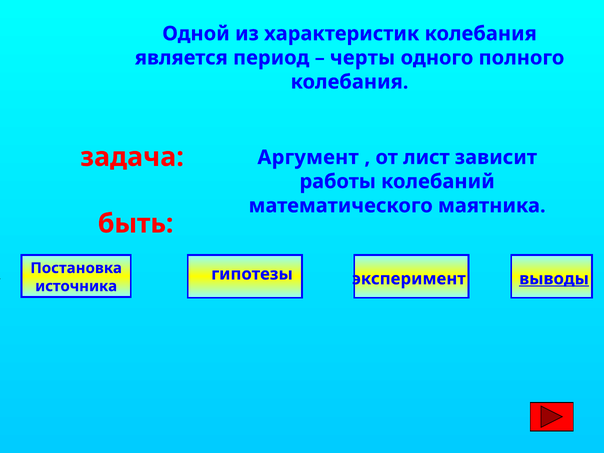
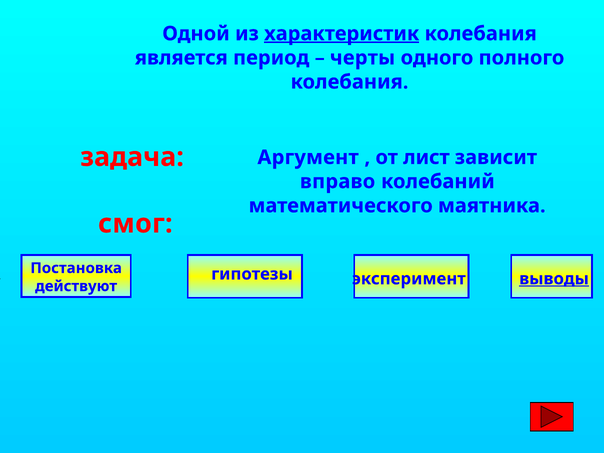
характеристик underline: none -> present
работы: работы -> вправо
быть: быть -> смог
источника: источника -> действуют
